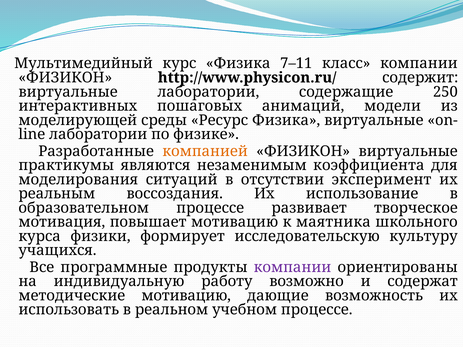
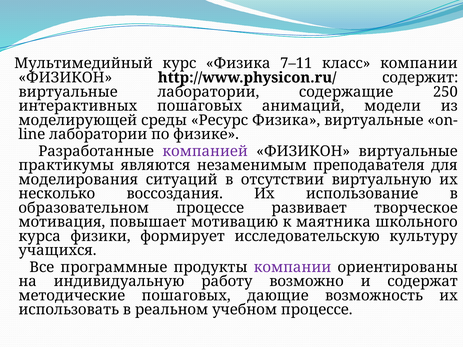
компанией colour: orange -> purple
коэффициента: коэффициента -> преподавателя
эксперимент: эксперимент -> виртуальную
реальным: реальным -> несколько
методические мотивацию: мотивацию -> пошаговых
